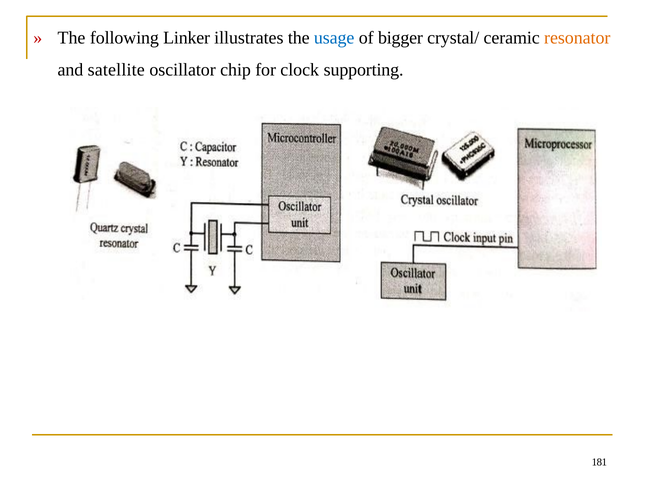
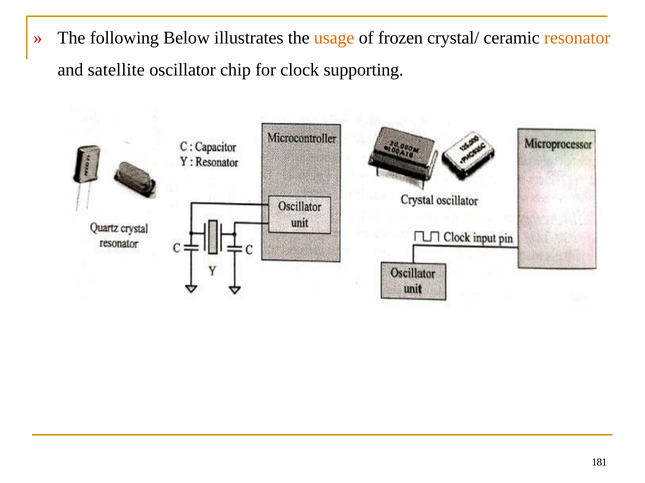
Linker: Linker -> Below
usage colour: blue -> orange
bigger: bigger -> frozen
